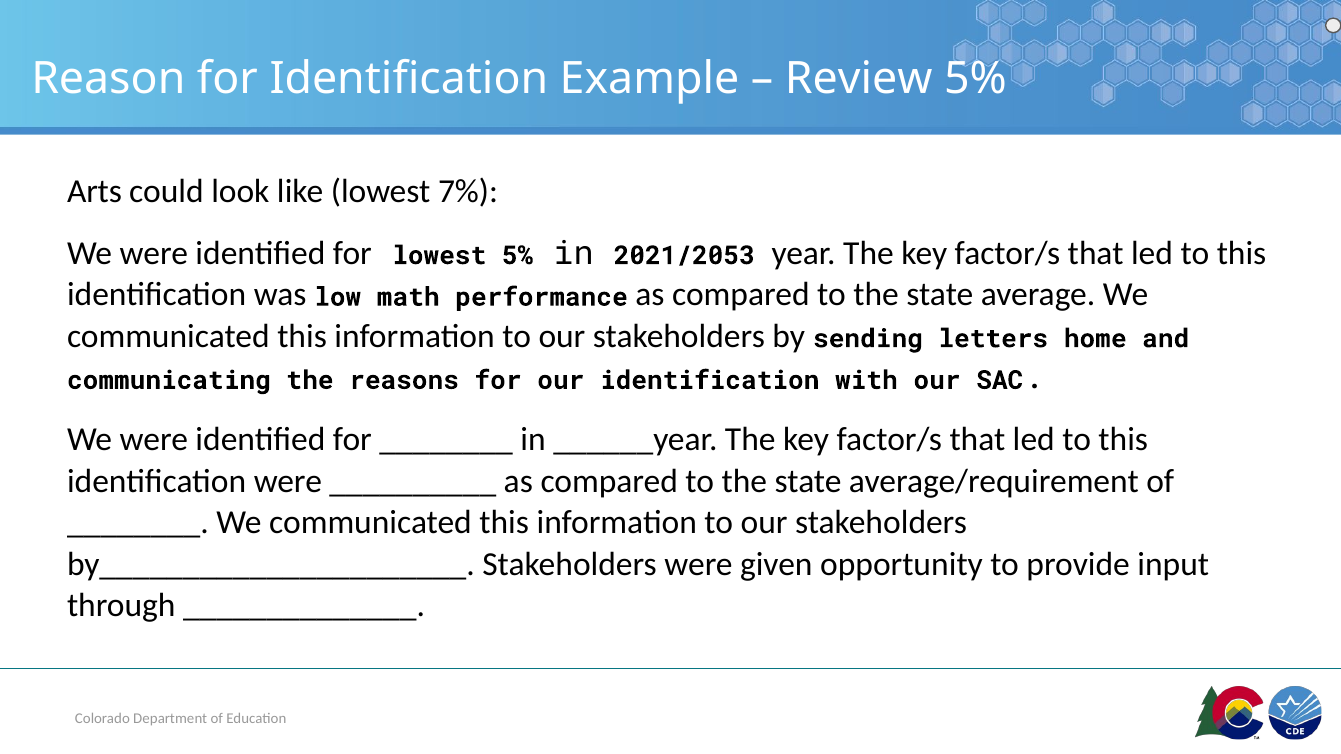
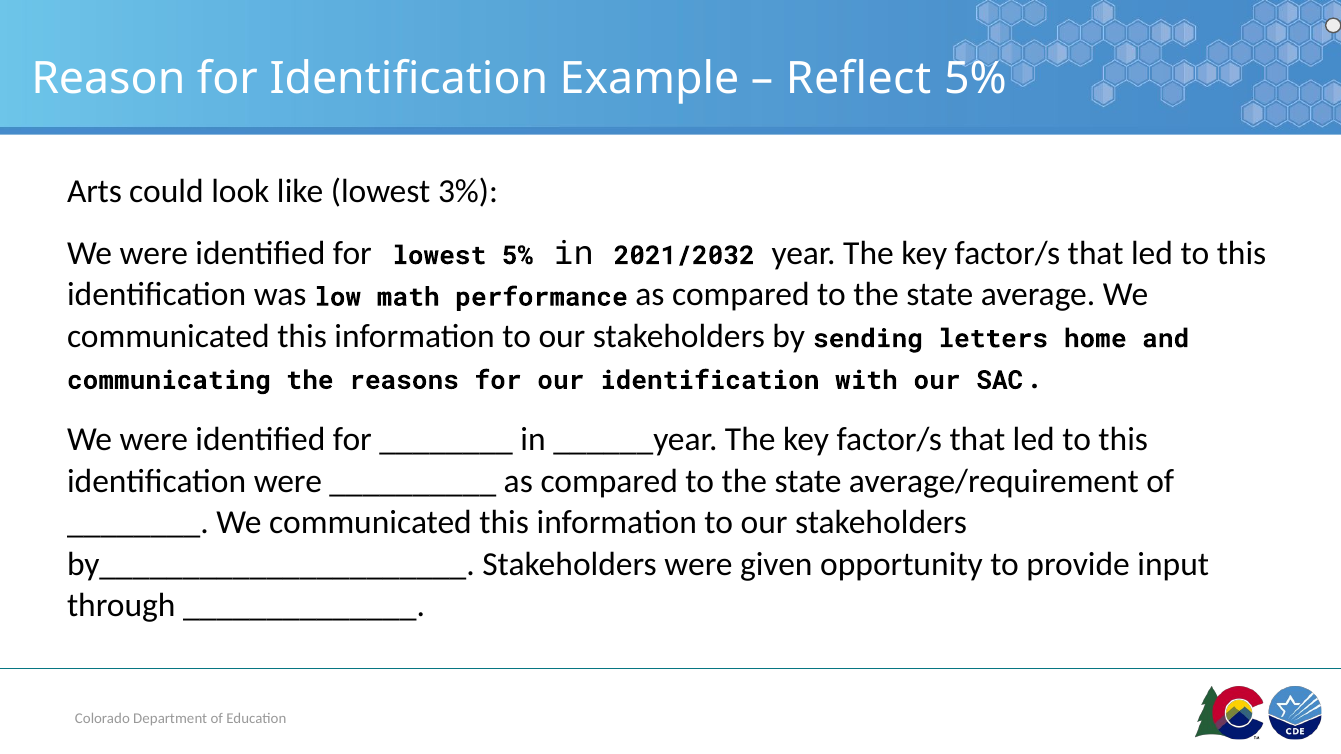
Review: Review -> Reflect
7%: 7% -> 3%
2021/2053: 2021/2053 -> 2021/2032
